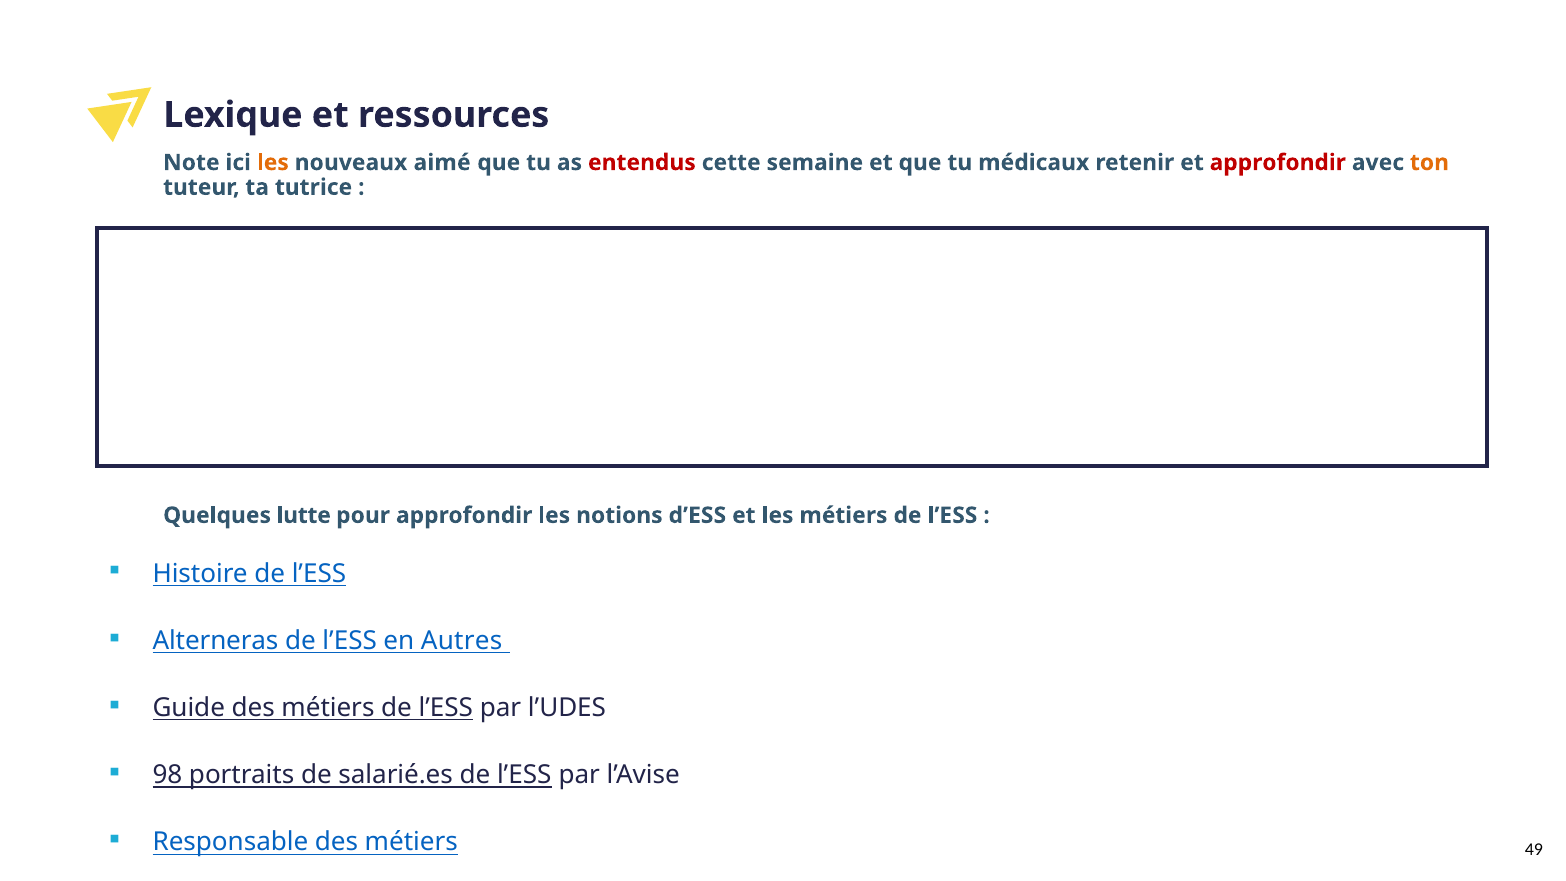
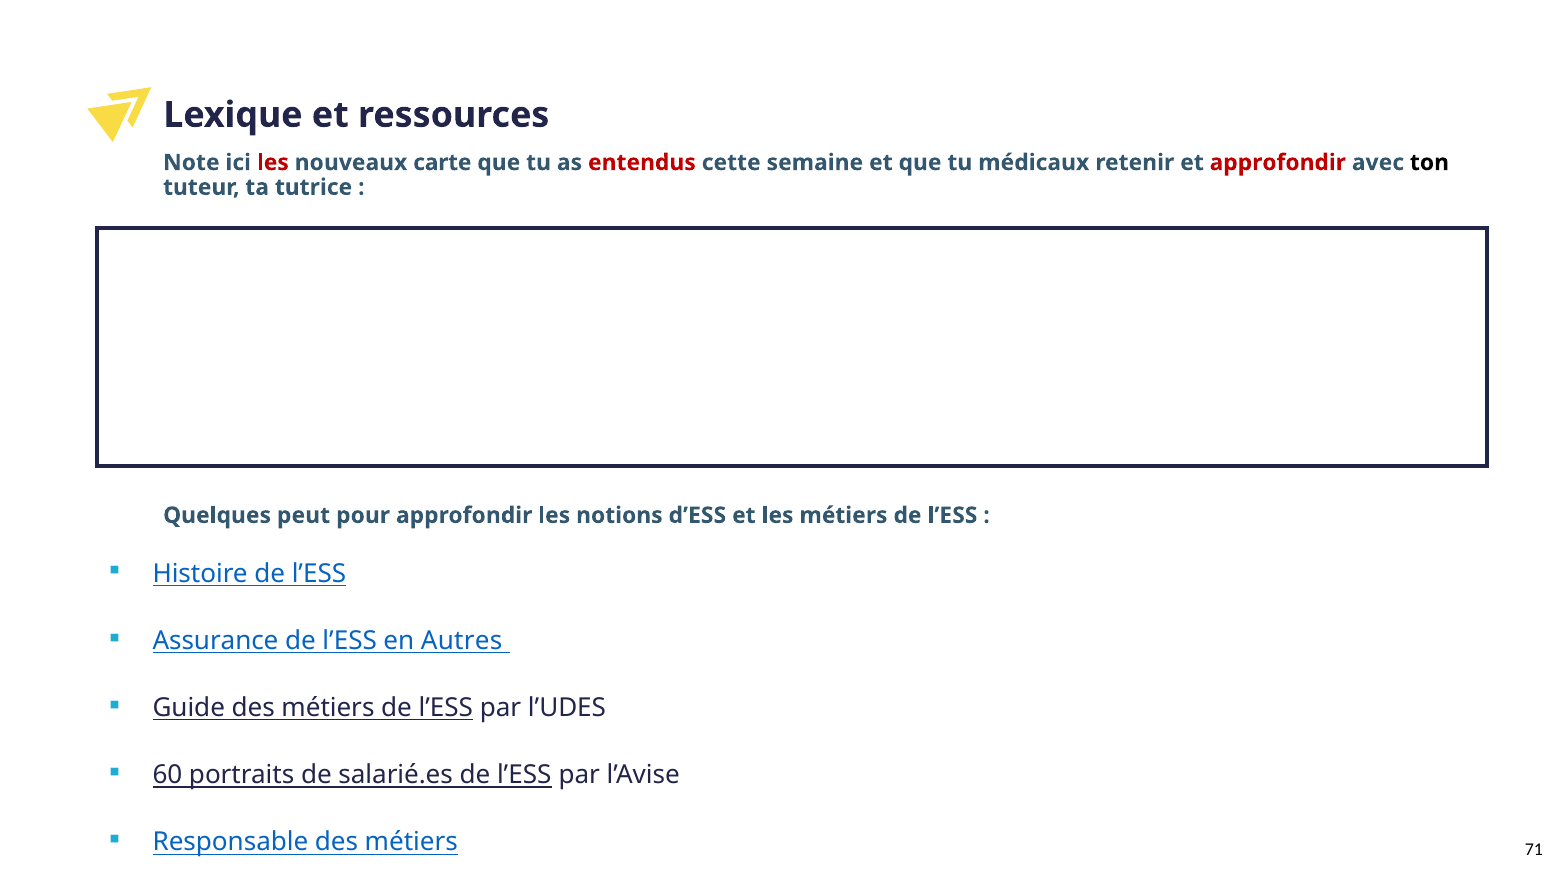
les at (273, 163) colour: orange -> red
aimé: aimé -> carte
ton colour: orange -> black
lutte: lutte -> peut
Alterneras: Alterneras -> Assurance
98: 98 -> 60
49: 49 -> 71
